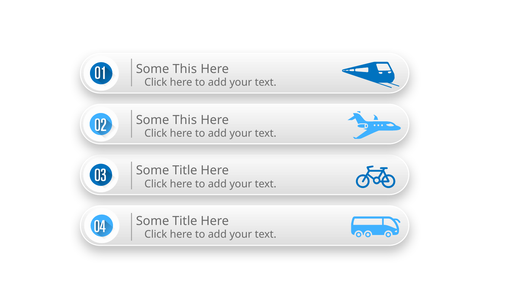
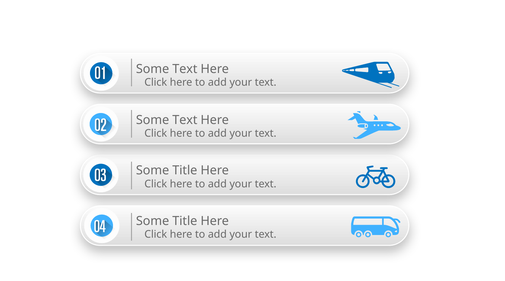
This at (185, 69): This -> Text
This at (185, 120): This -> Text
